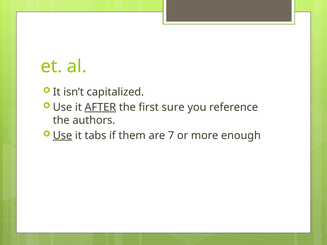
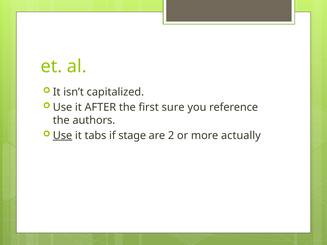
AFTER underline: present -> none
them: them -> stage
7: 7 -> 2
enough: enough -> actually
